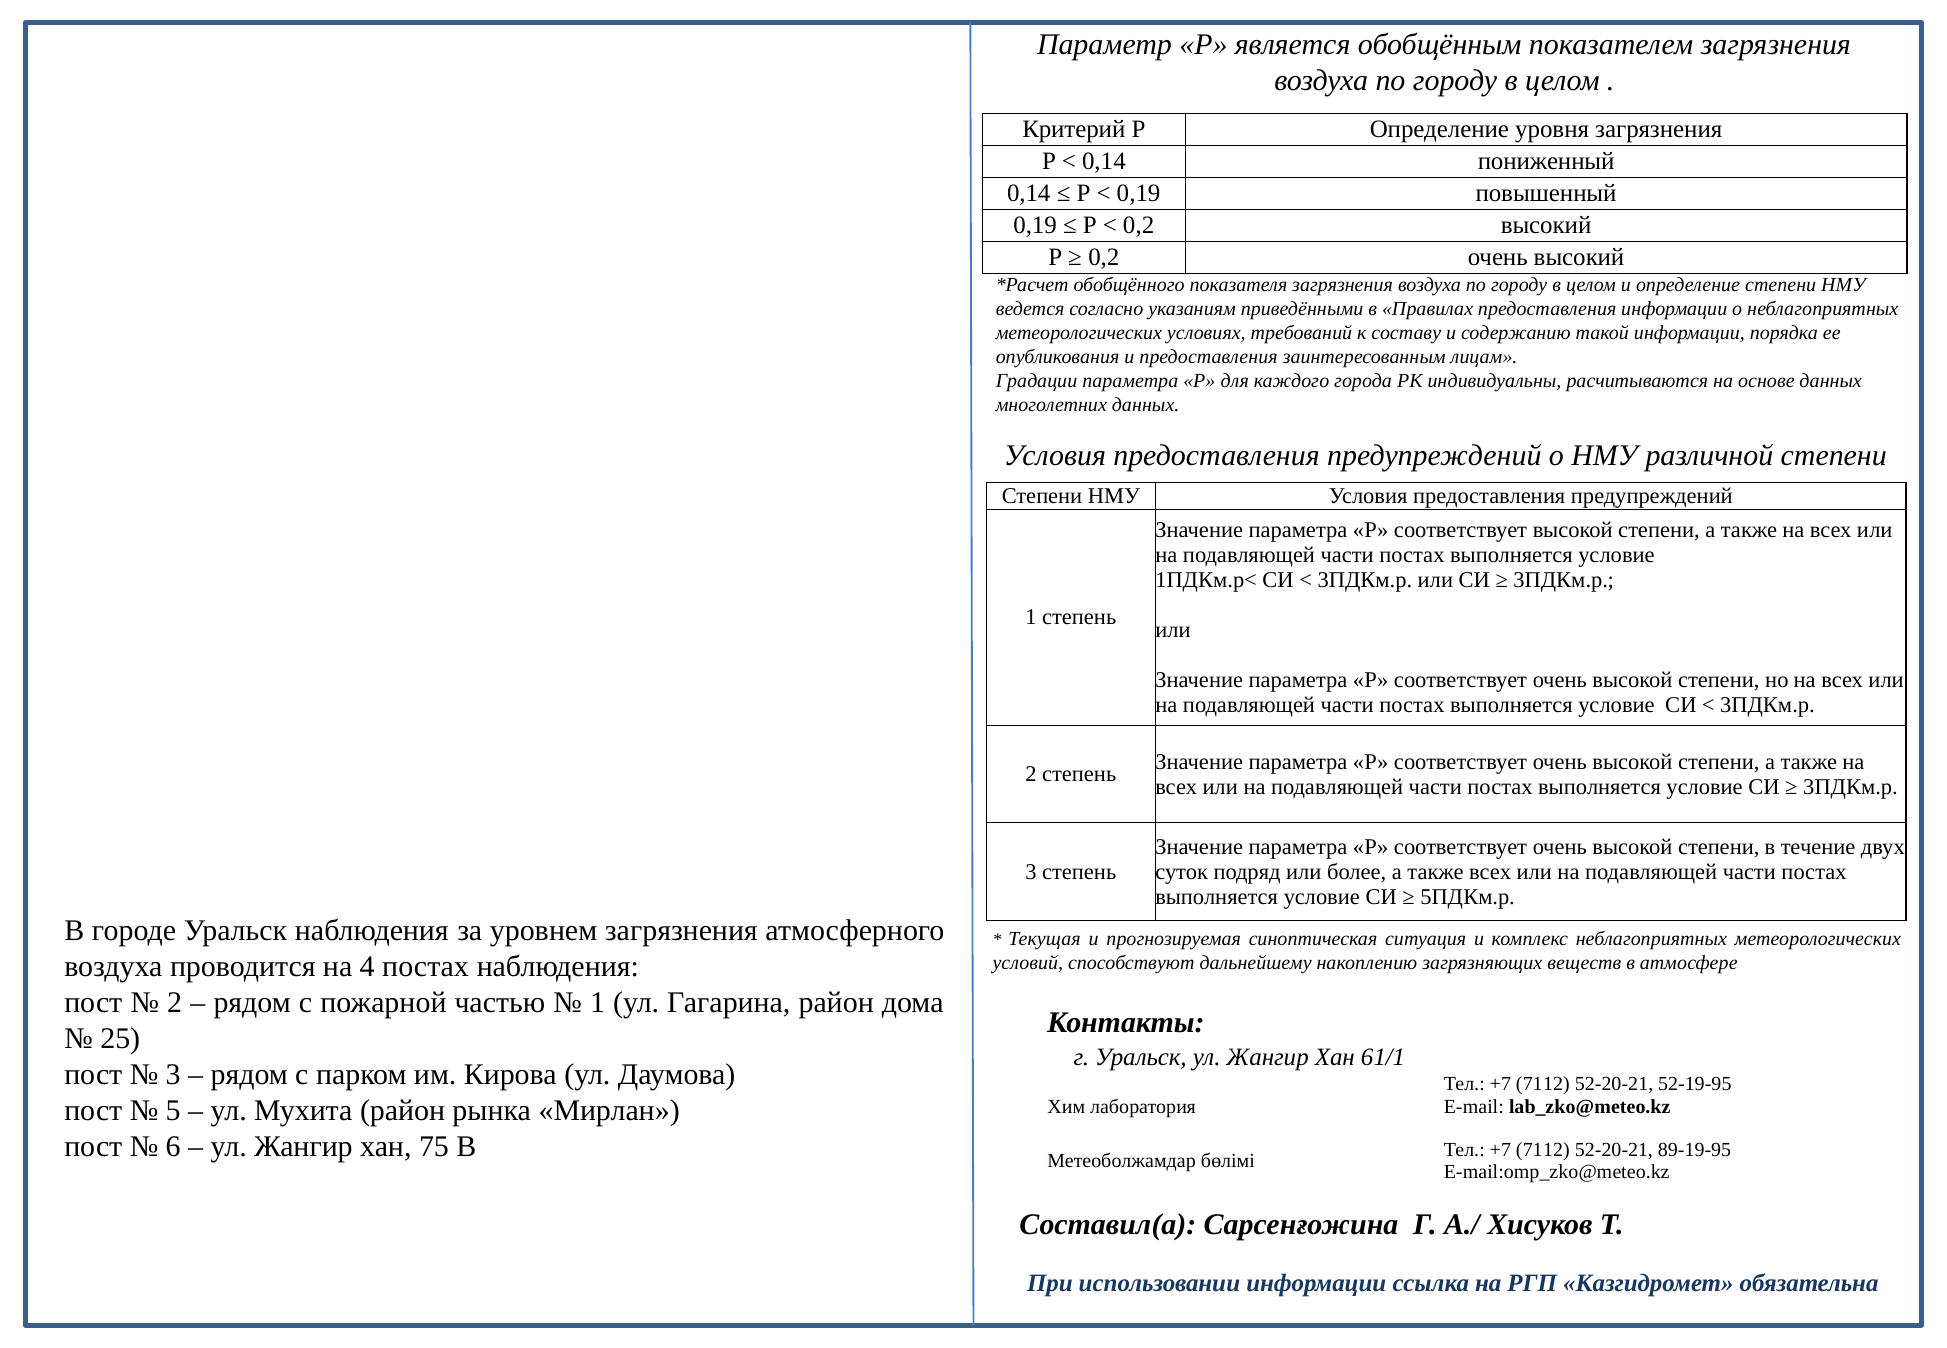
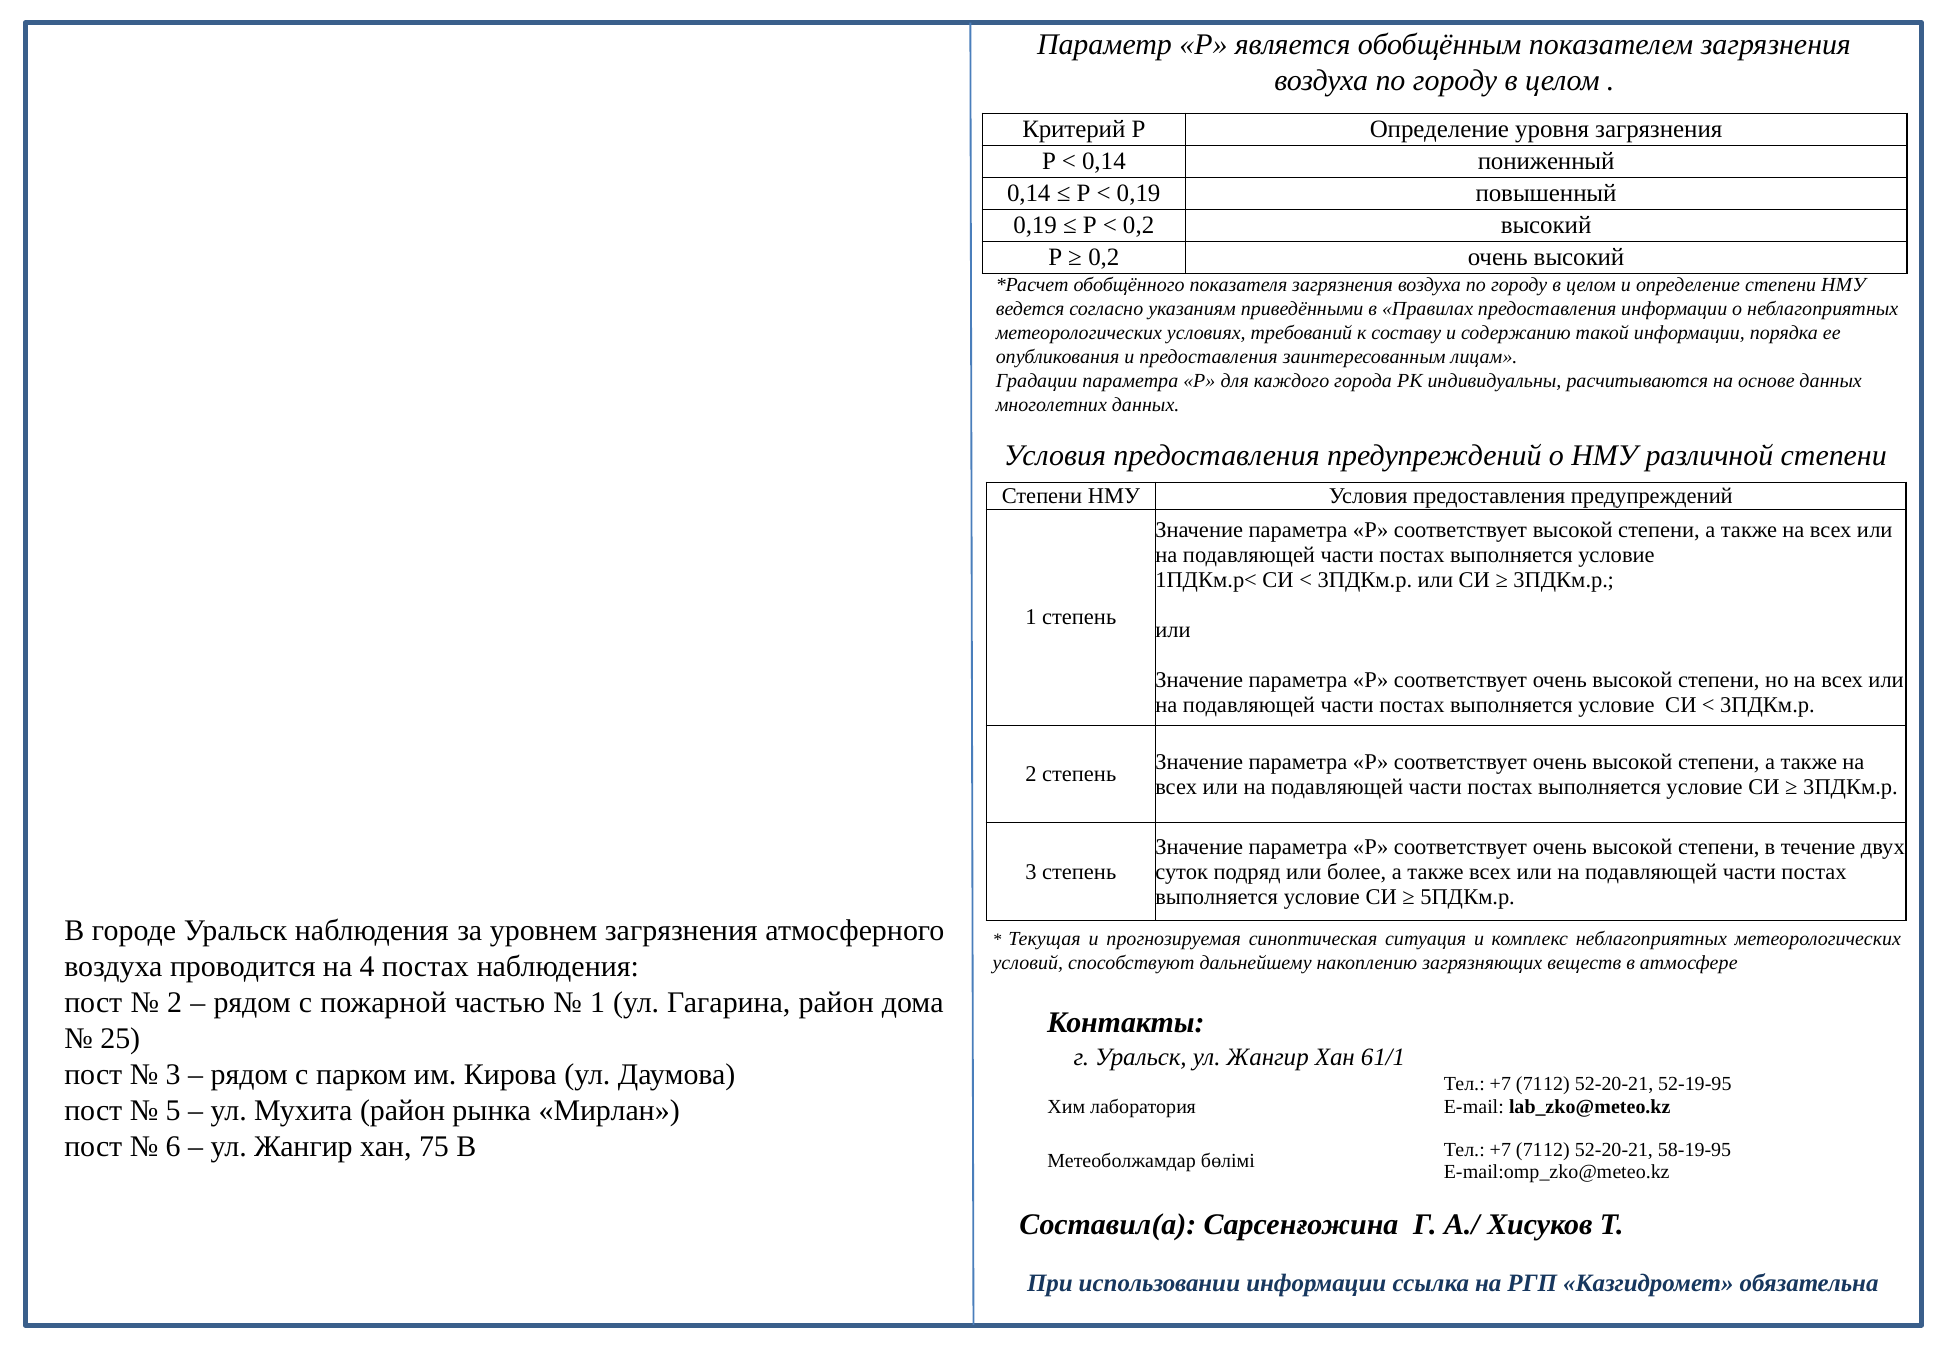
89-19-95: 89-19-95 -> 58-19-95
